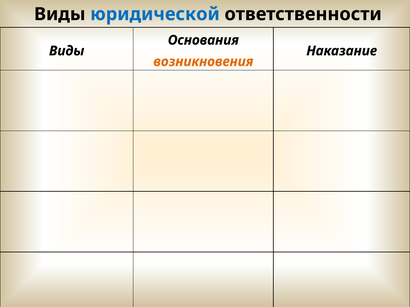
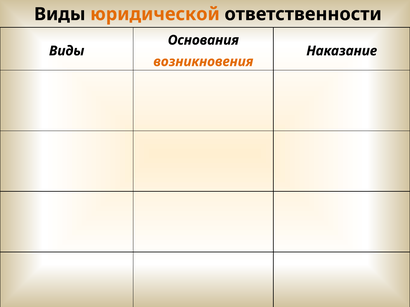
юридической colour: blue -> orange
